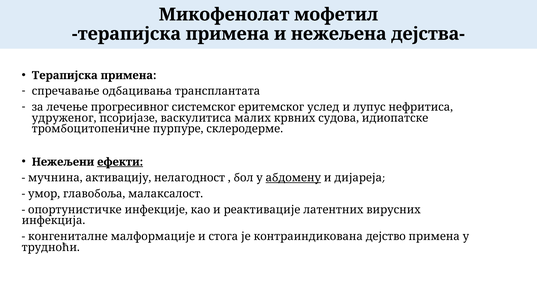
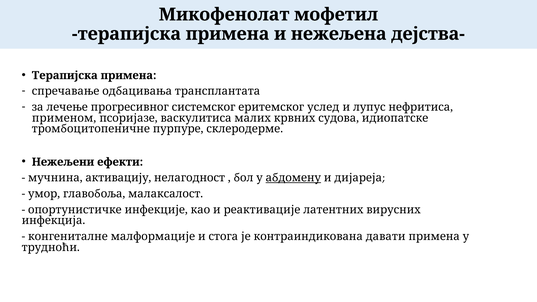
удруженог: удруженог -> применом
ефекти underline: present -> none
дејство: дејство -> давати
